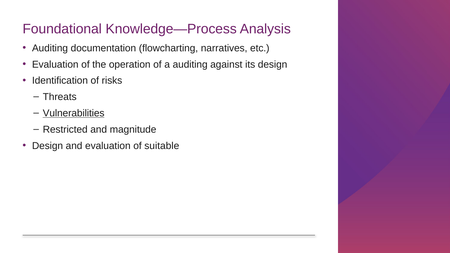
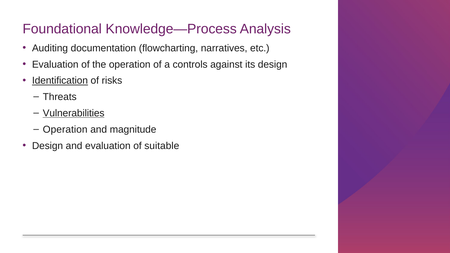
a auditing: auditing -> controls
Identification underline: none -> present
Restricted at (65, 130): Restricted -> Operation
